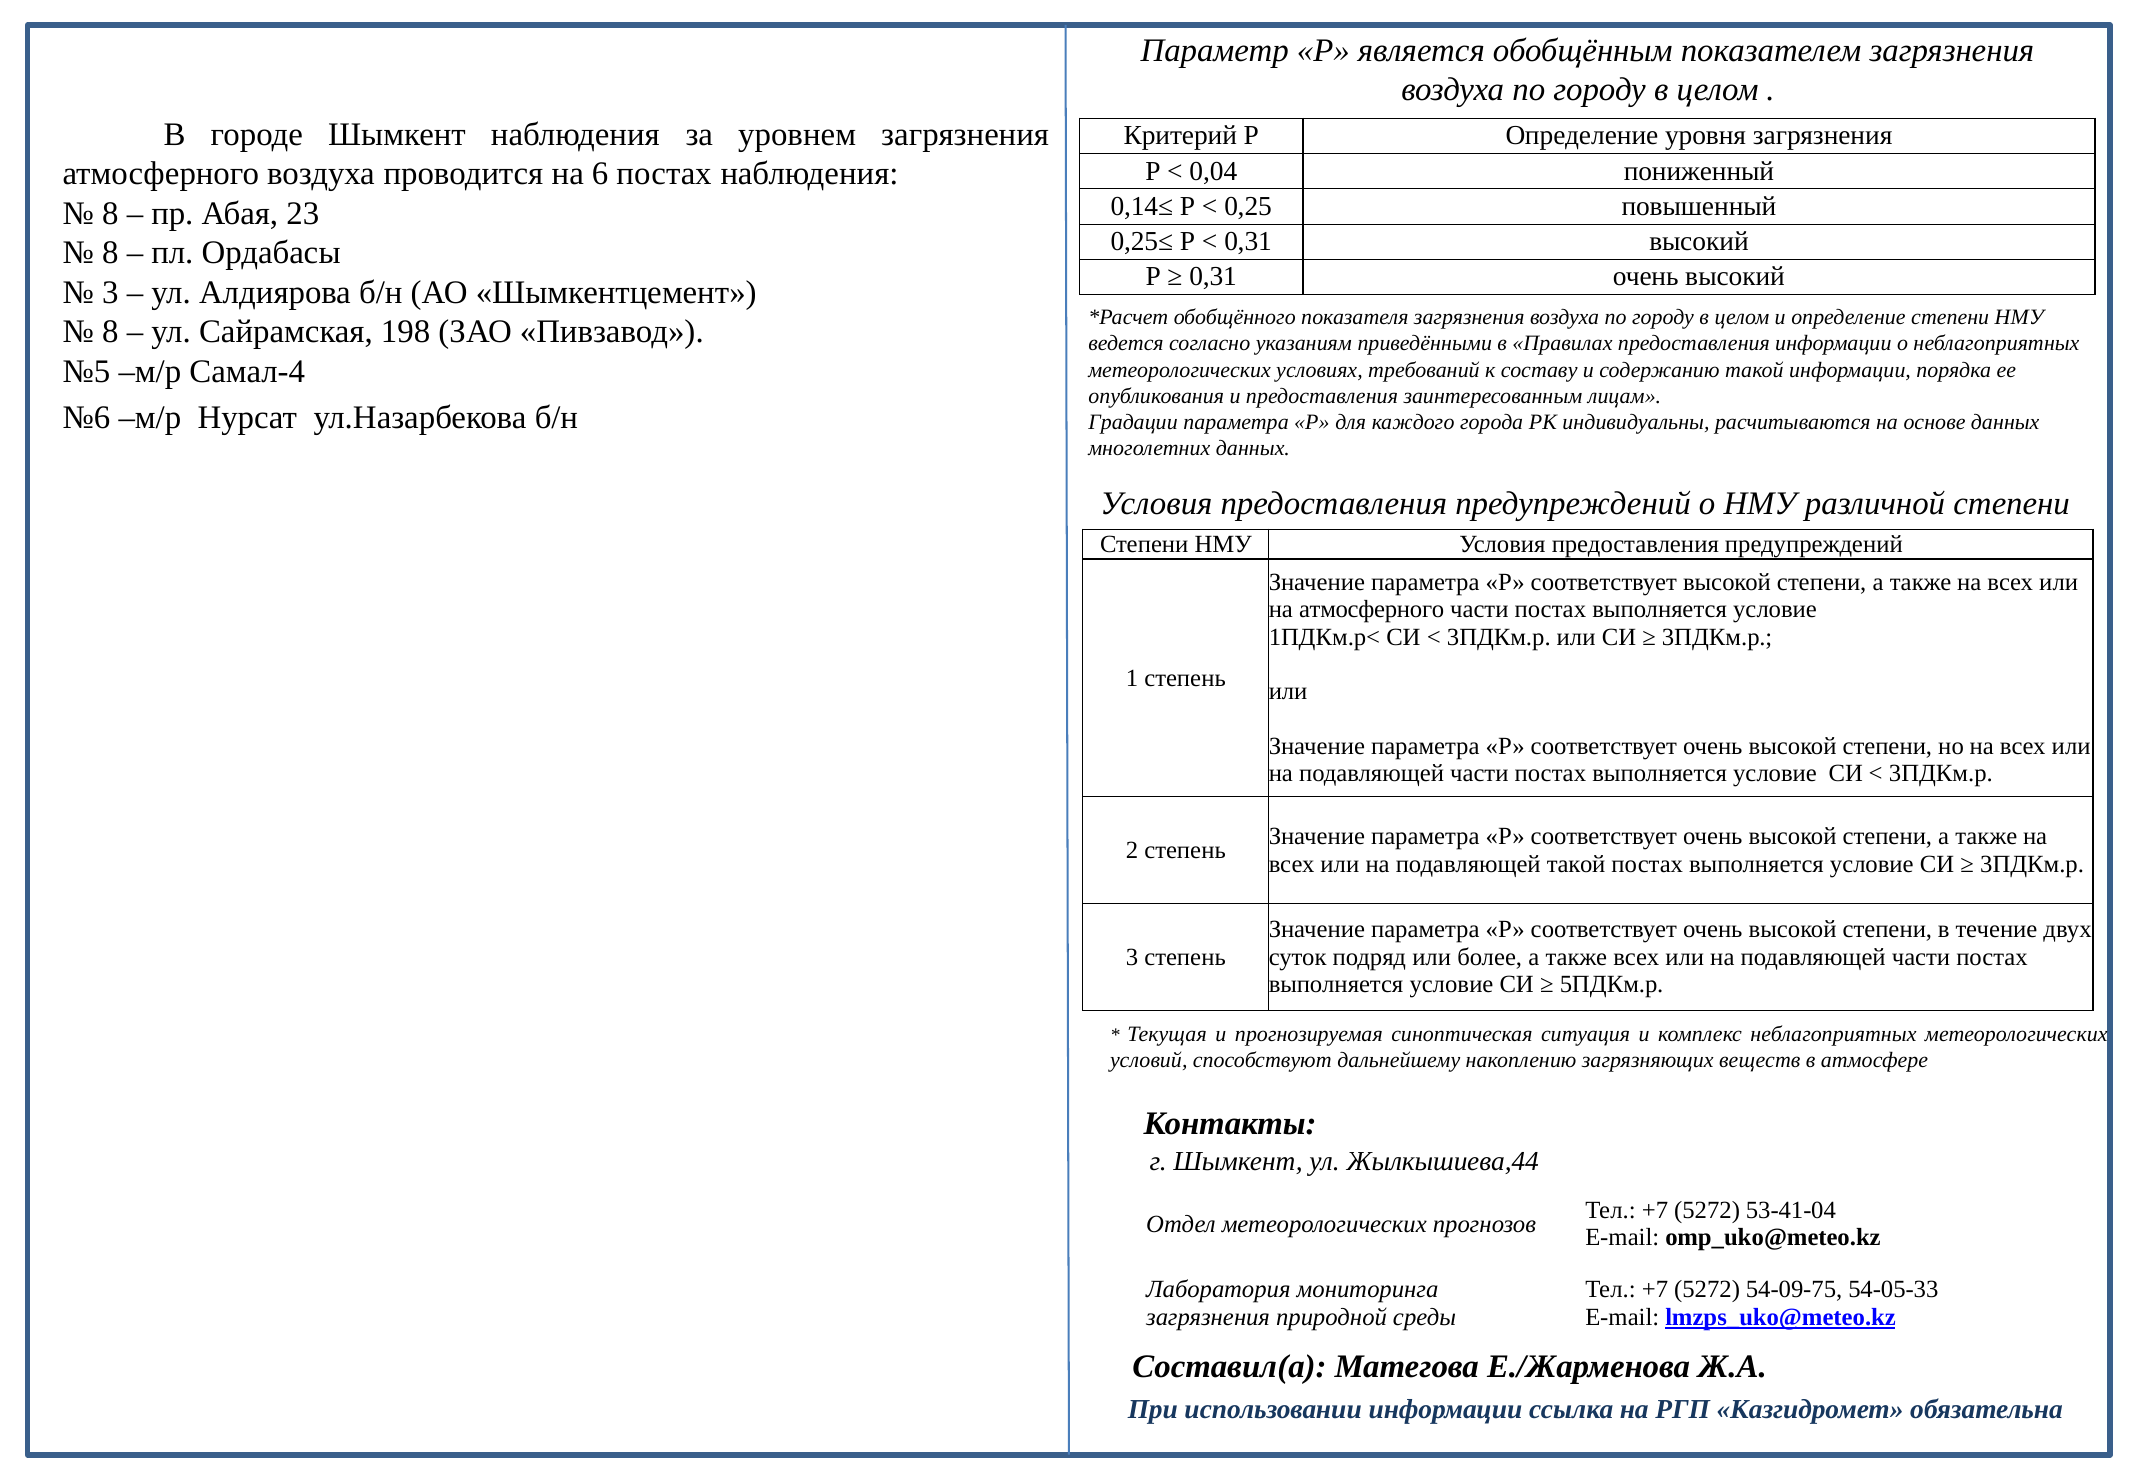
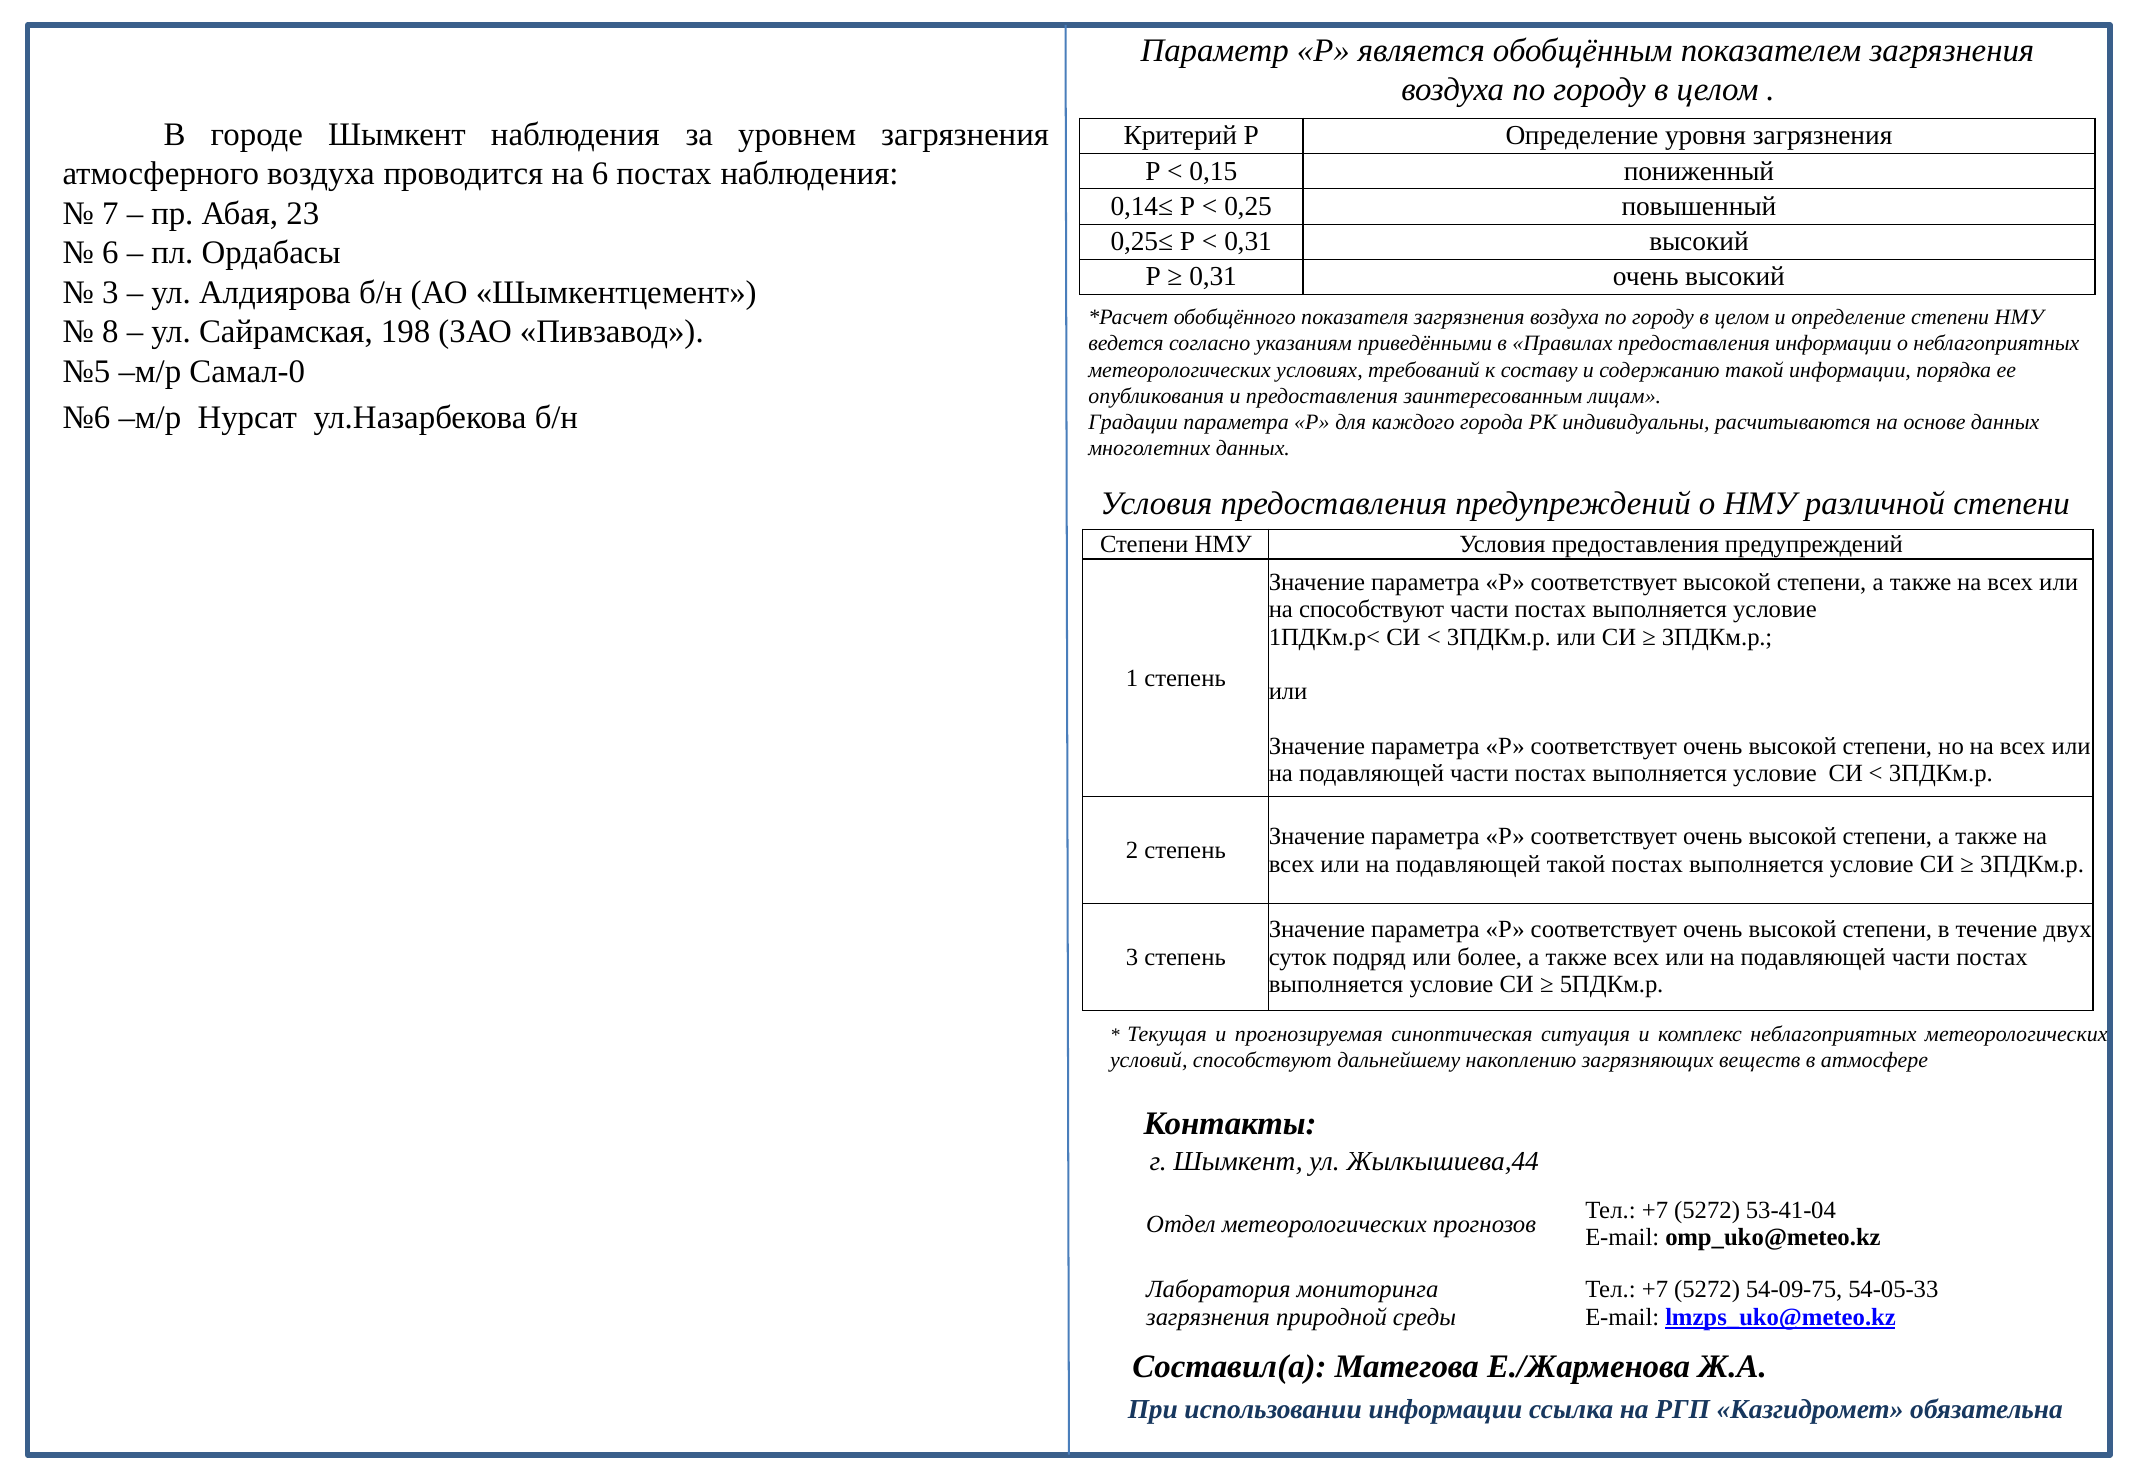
0,04: 0,04 -> 0,15
8 at (110, 214): 8 -> 7
8 at (110, 253): 8 -> 6
Самал-4: Самал-4 -> Самал-0
на атмосферного: атмосферного -> способствуют
